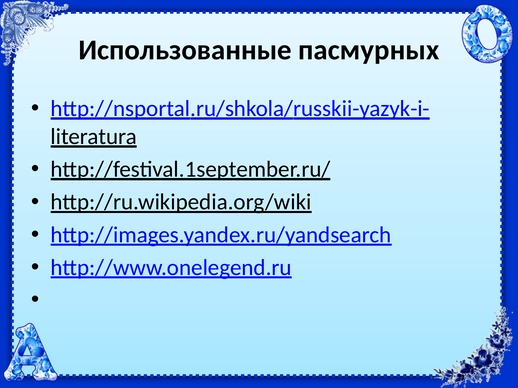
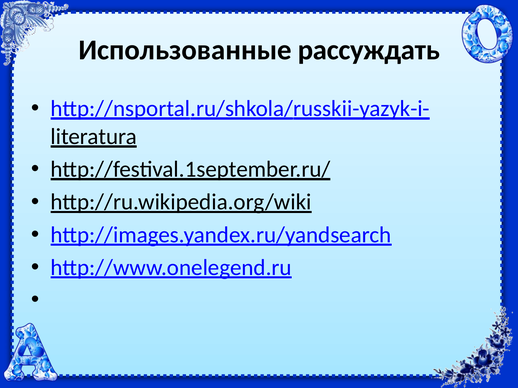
пасмурных: пасмурных -> рассуждать
